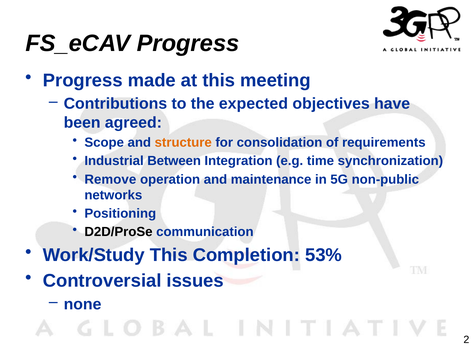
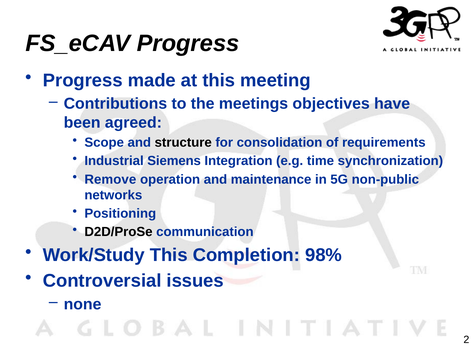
expected: expected -> meetings
structure colour: orange -> black
Between: Between -> Siemens
53%: 53% -> 98%
